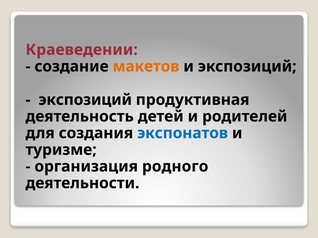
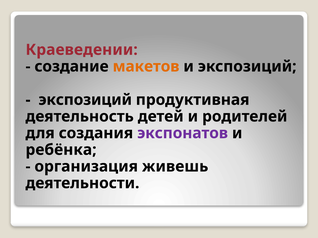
экспонатов colour: blue -> purple
туризме: туризме -> ребёнка
родного: родного -> живешь
